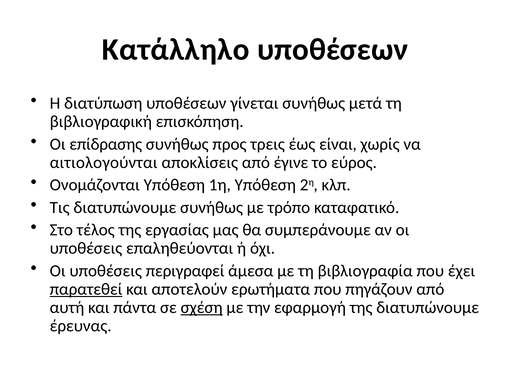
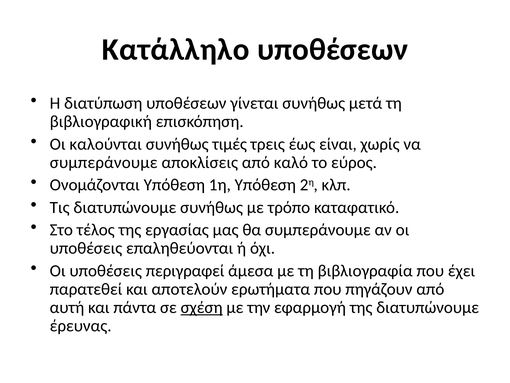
επίδρασης: επίδρασης -> καλούνται
προς: προς -> τιμές
αιτιολογούνται at (104, 162): αιτιολογούνται -> συμπεράνουμε
έγινε: έγινε -> καλό
παρατεθεί underline: present -> none
